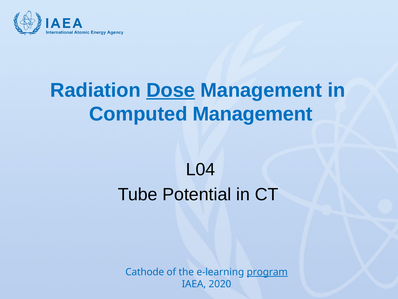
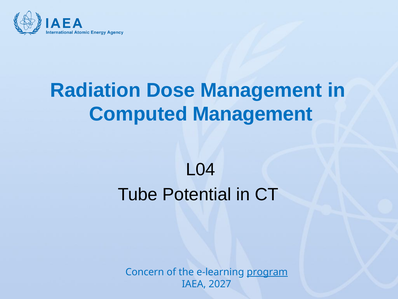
Dose underline: present -> none
Cathode: Cathode -> Concern
2020: 2020 -> 2027
